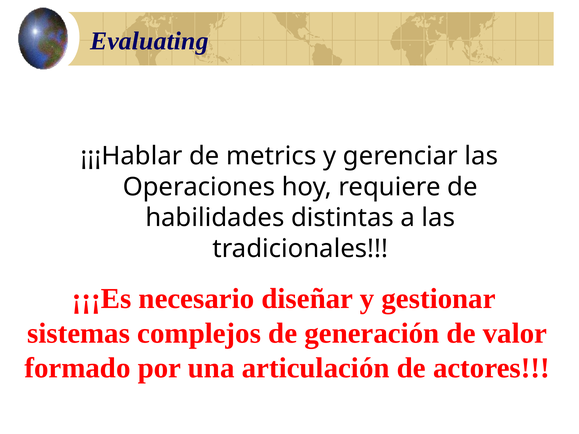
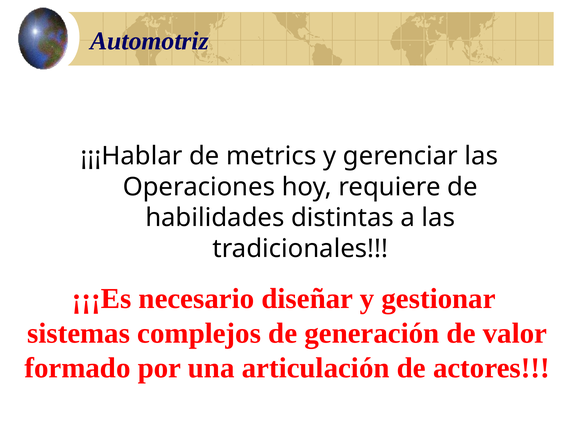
Evaluating: Evaluating -> Automotriz
